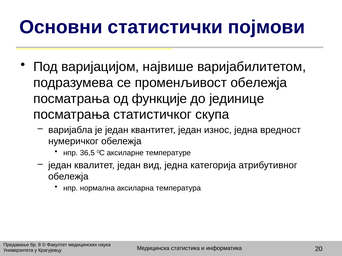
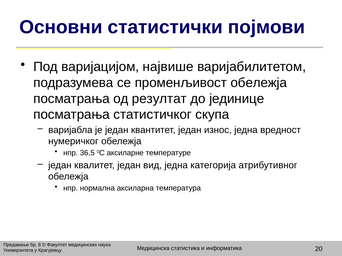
функције: функције -> резултат
